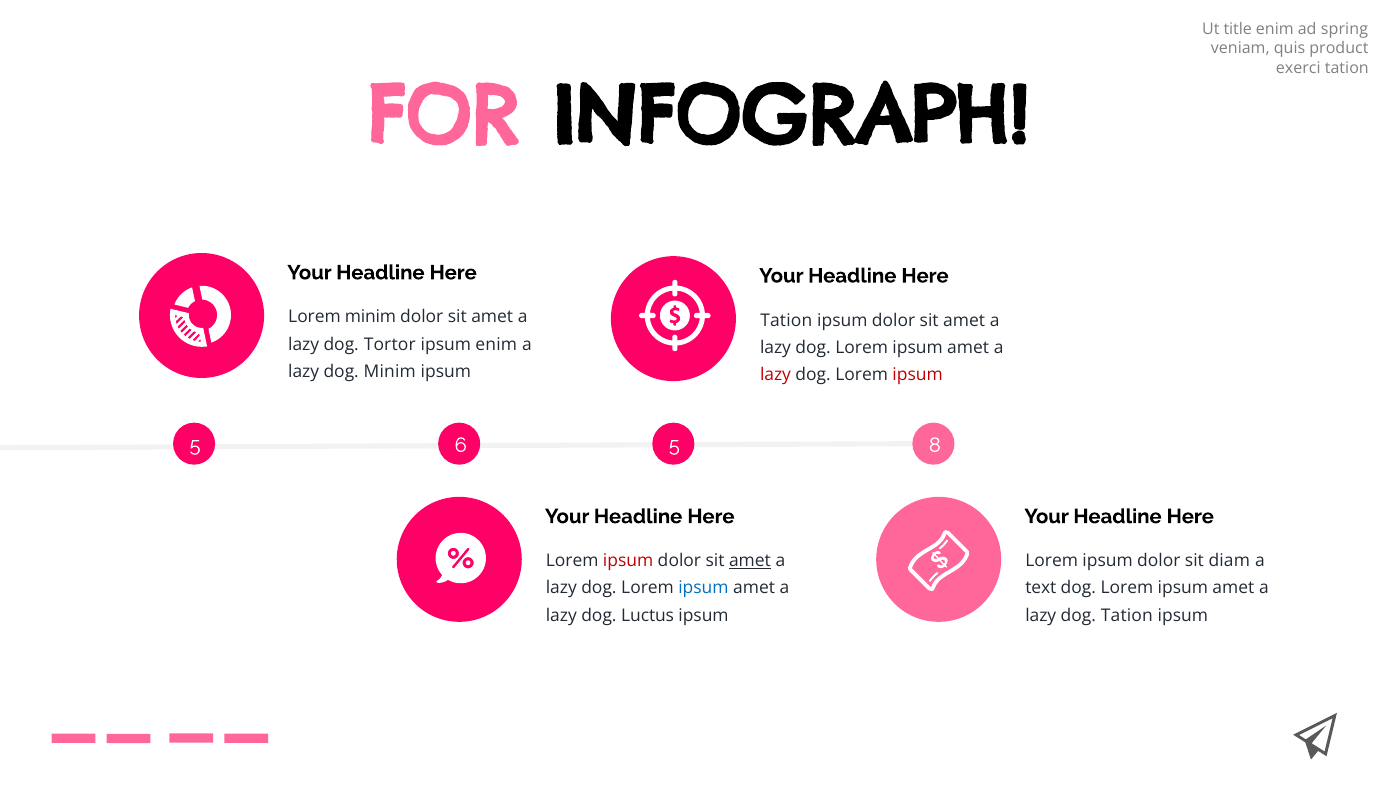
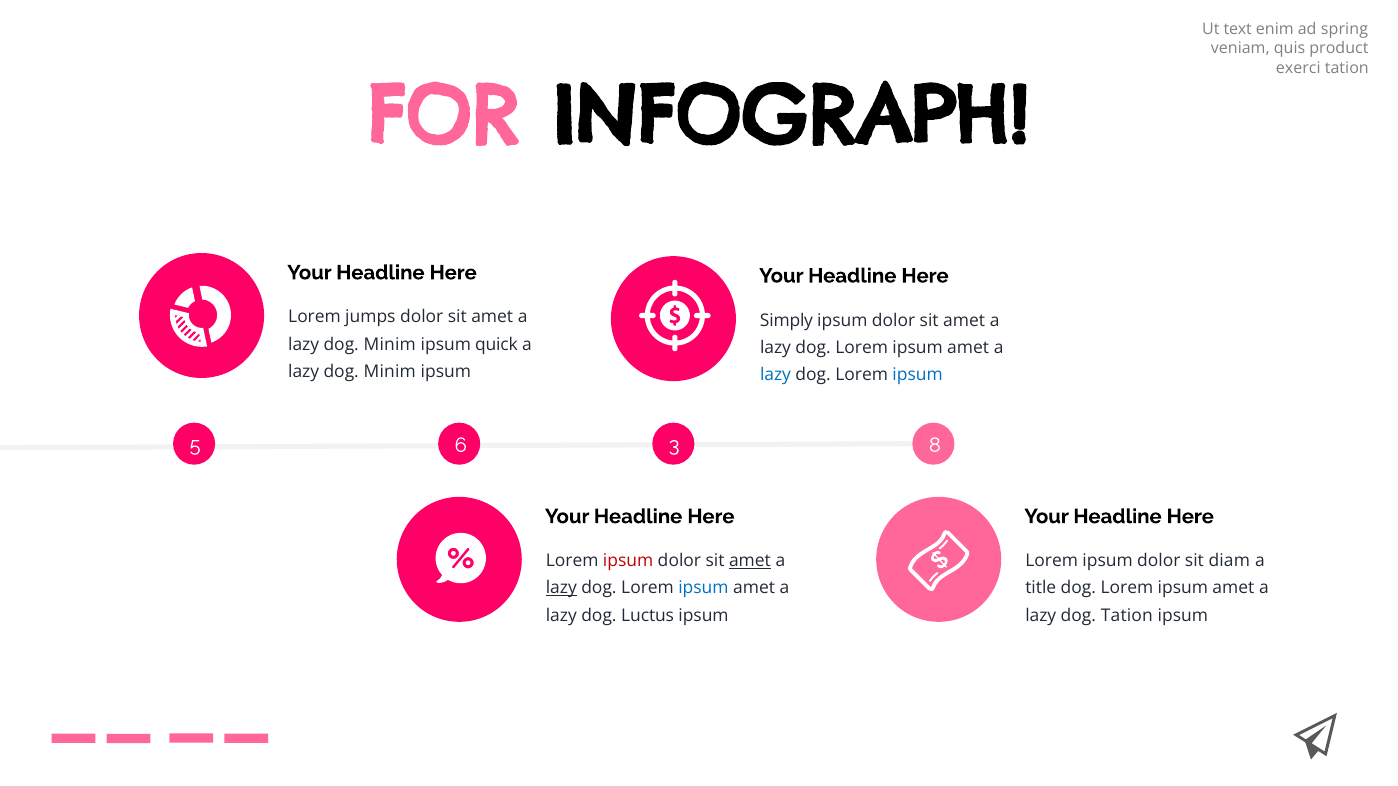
title: title -> text
Lorem minim: minim -> jumps
Tation at (786, 320): Tation -> Simply
Tortor at (390, 345): Tortor -> Minim
ipsum enim: enim -> quick
lazy at (775, 375) colour: red -> blue
ipsum at (918, 375) colour: red -> blue
6 5: 5 -> 3
lazy at (561, 588) underline: none -> present
text: text -> title
